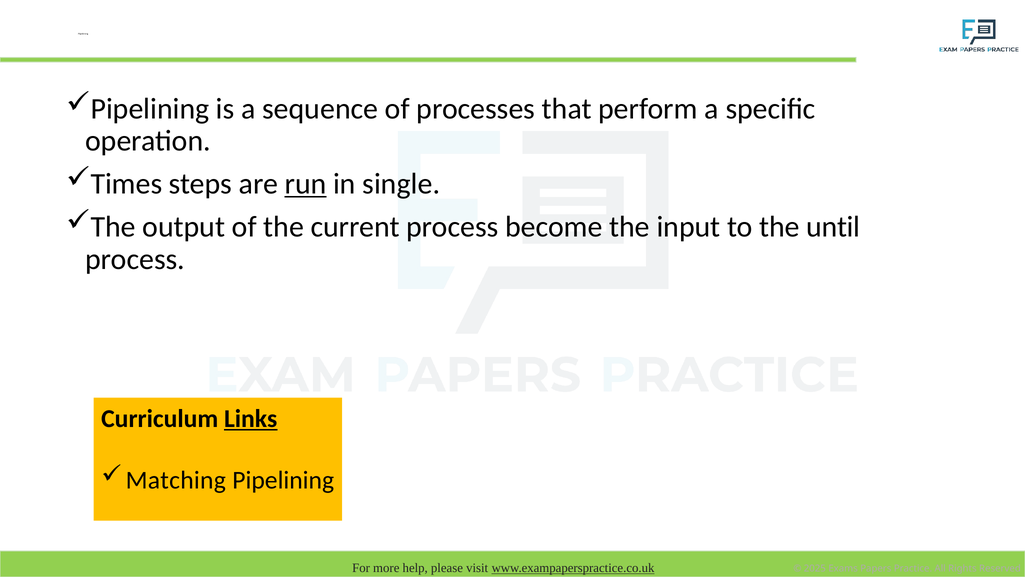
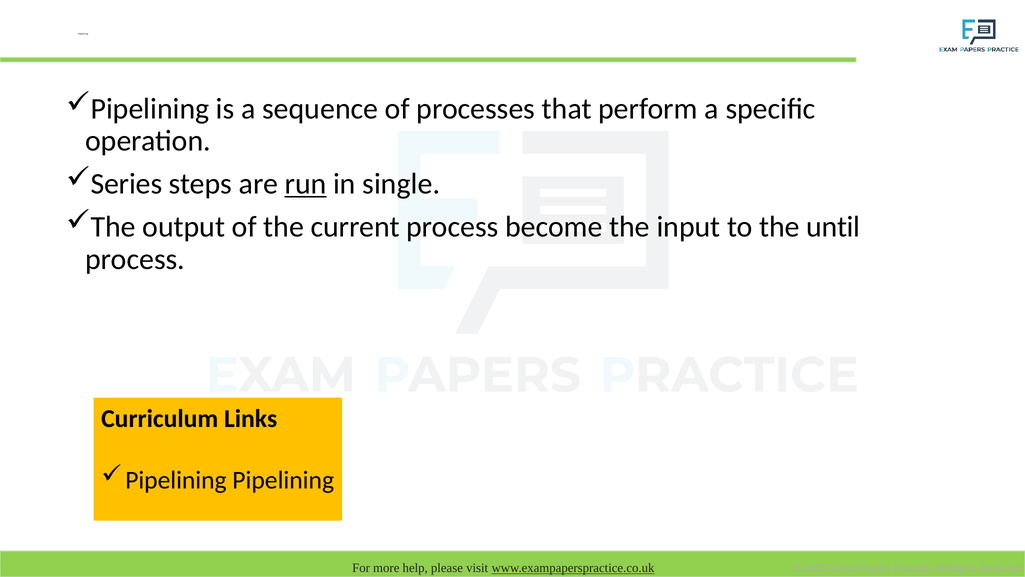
Times: Times -> Series
Links underline: present -> none
Matching at (176, 480): Matching -> Pipelining
